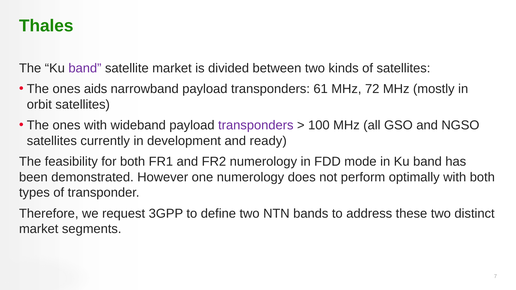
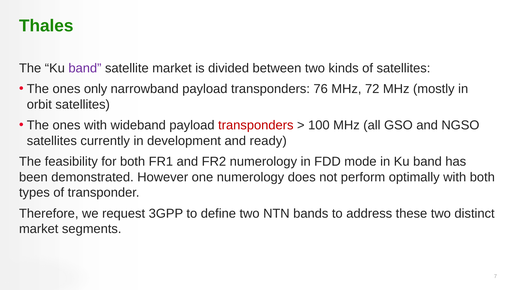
aids: aids -> only
61: 61 -> 76
transponders at (256, 125) colour: purple -> red
